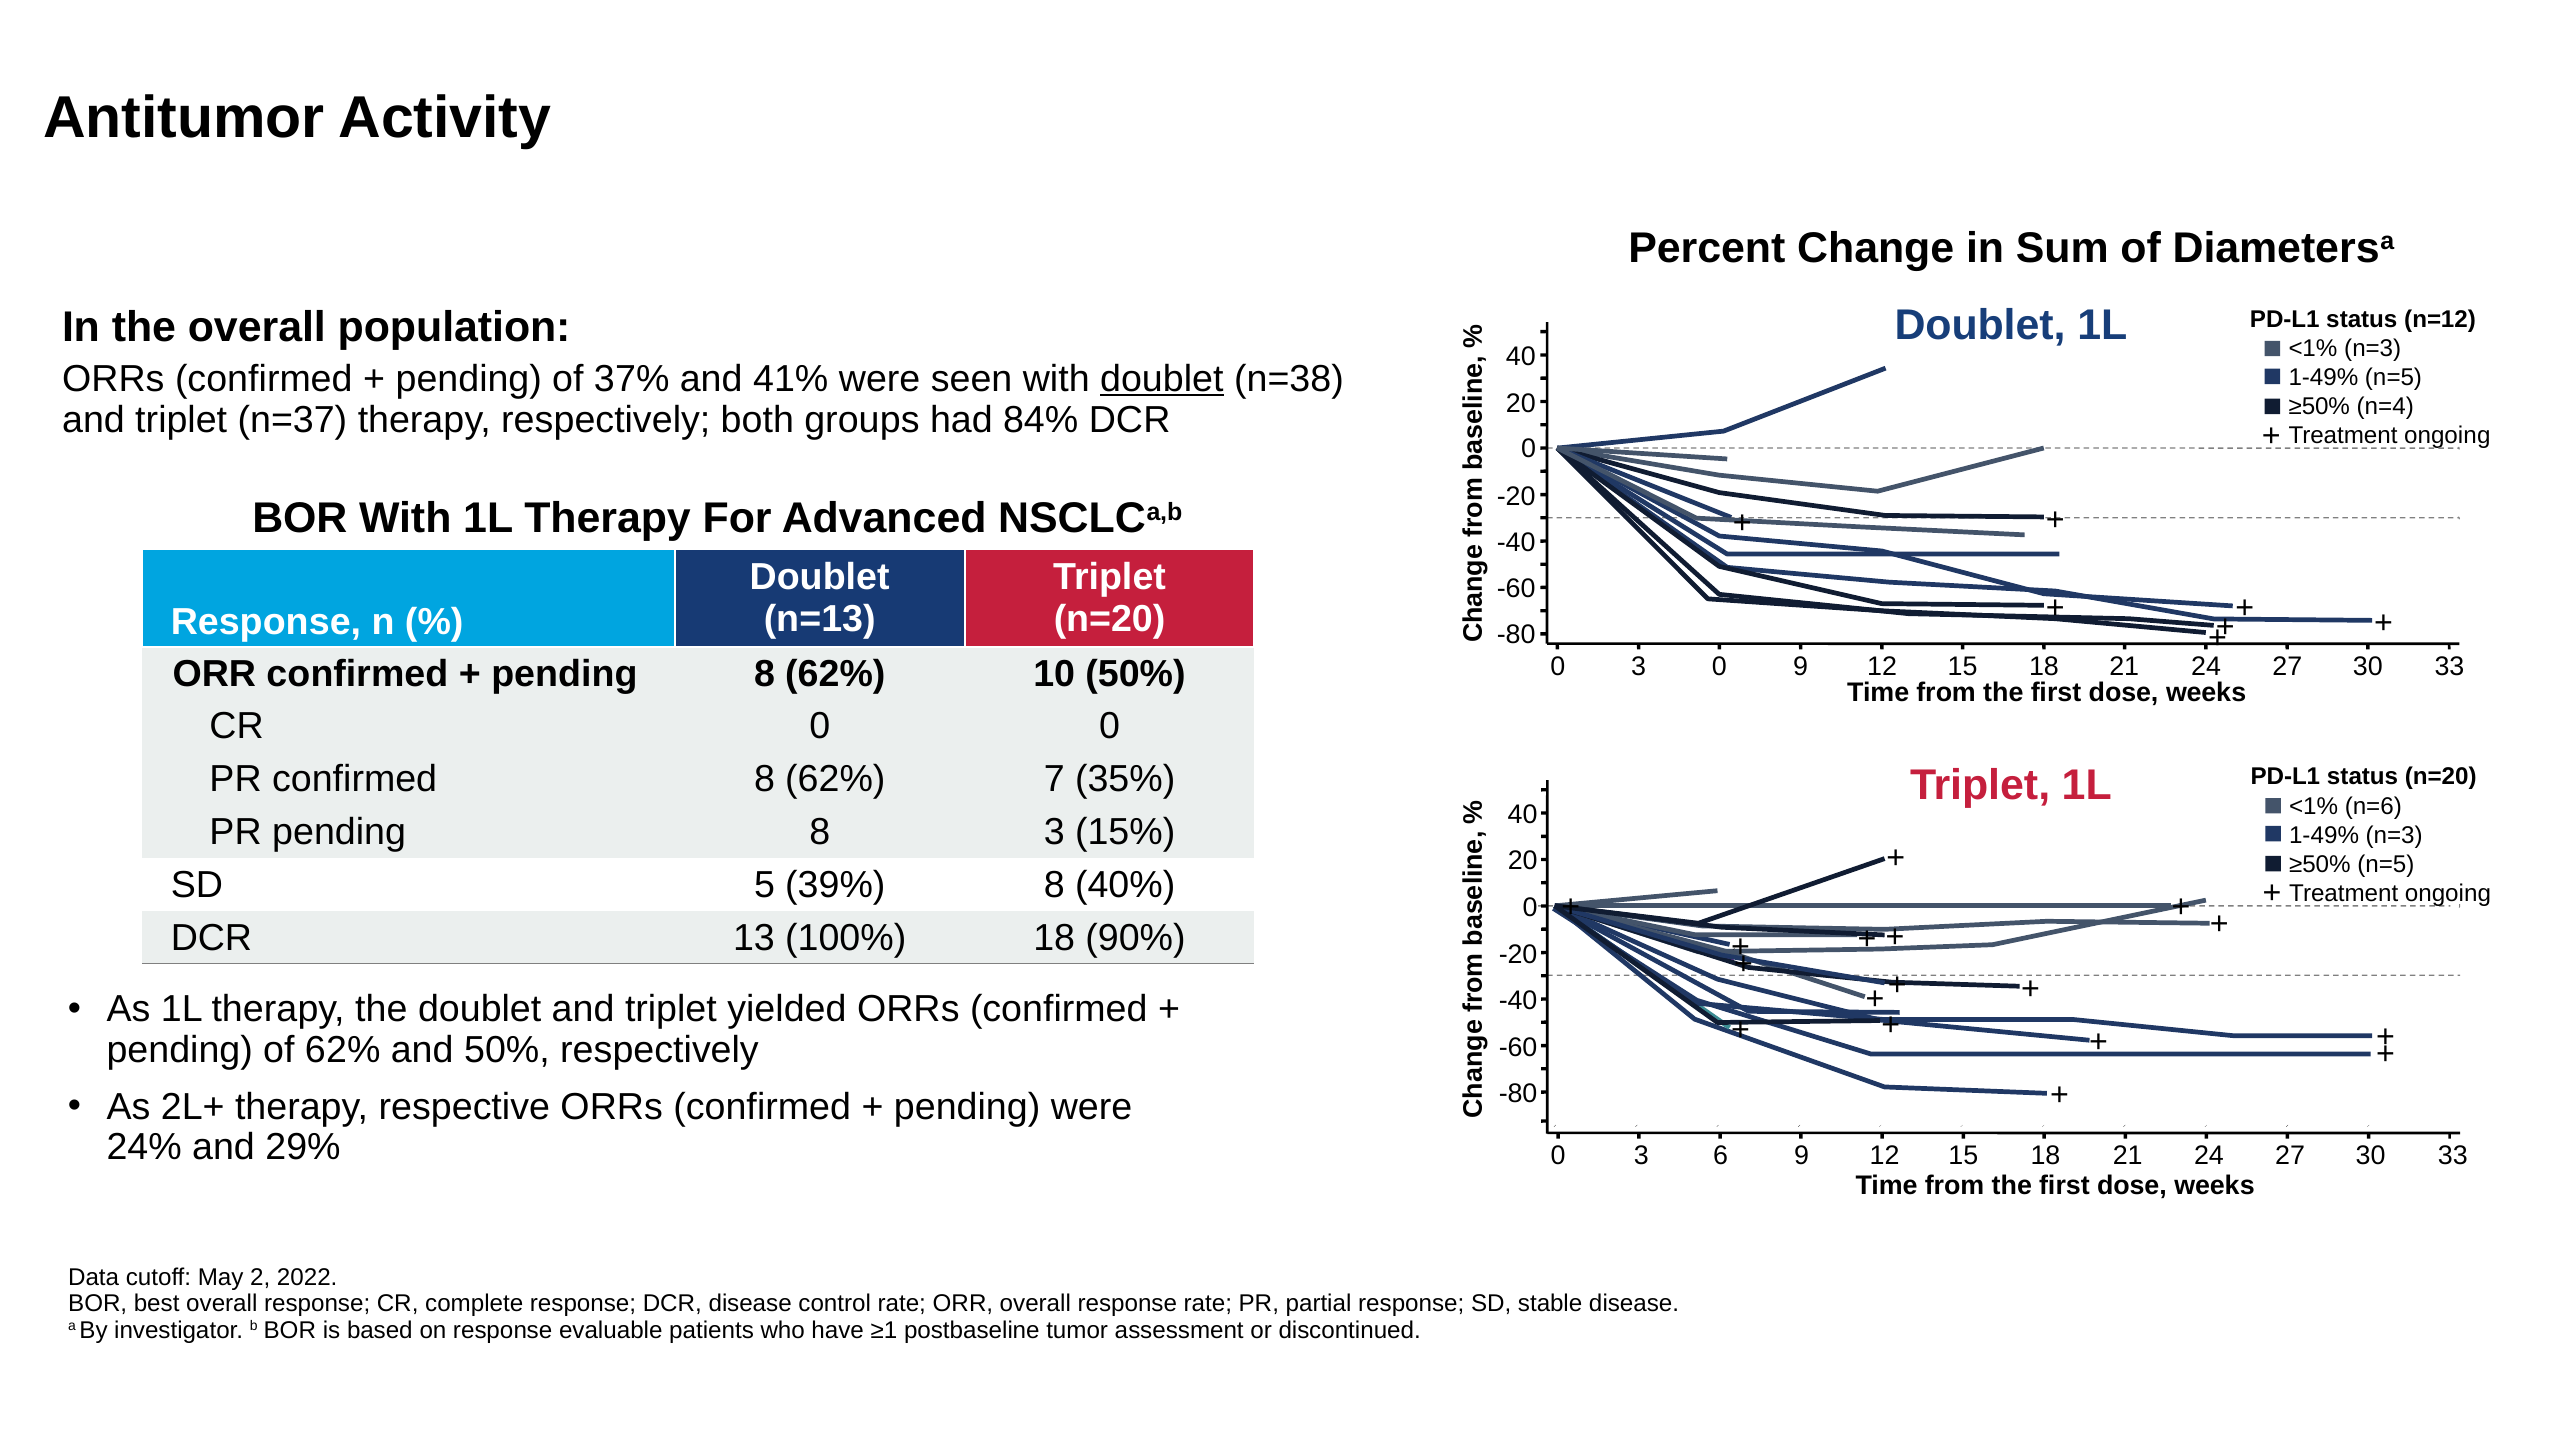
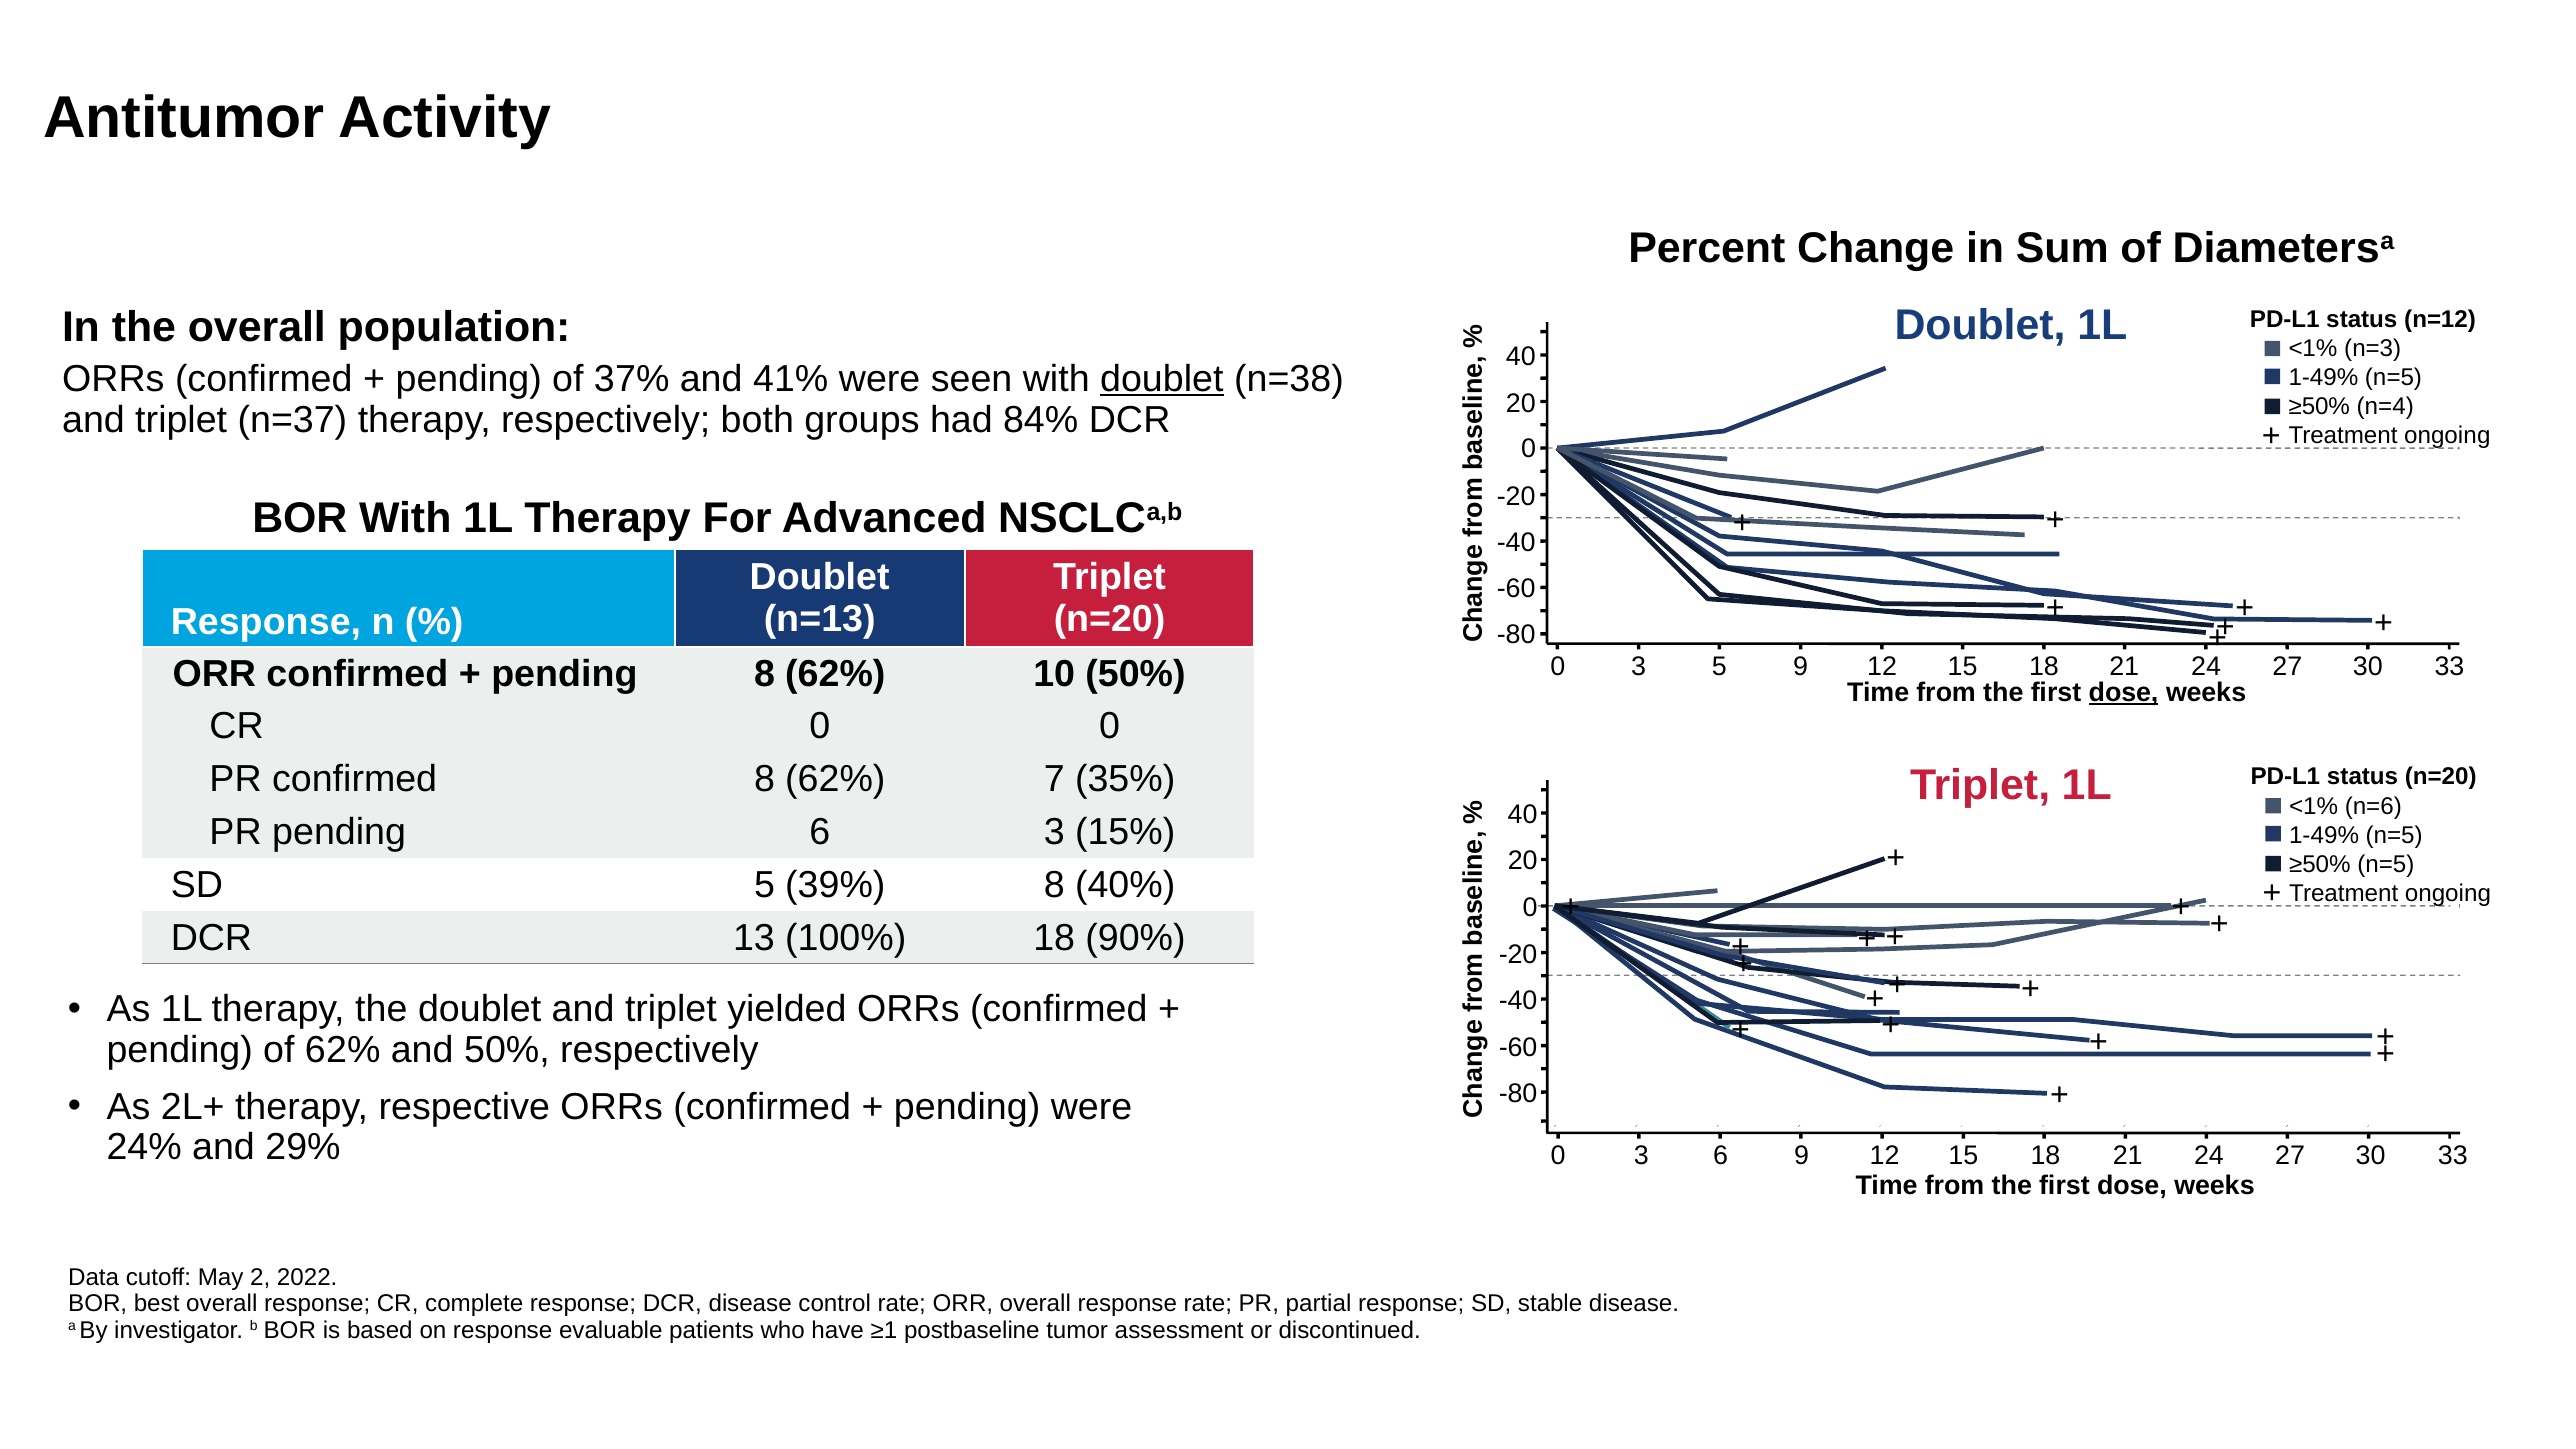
3 0: 0 -> 5
dose at (2124, 693) underline: none -> present
PR pending 8: 8 -> 6
n=3 at (2394, 835): n=3 -> n=5
